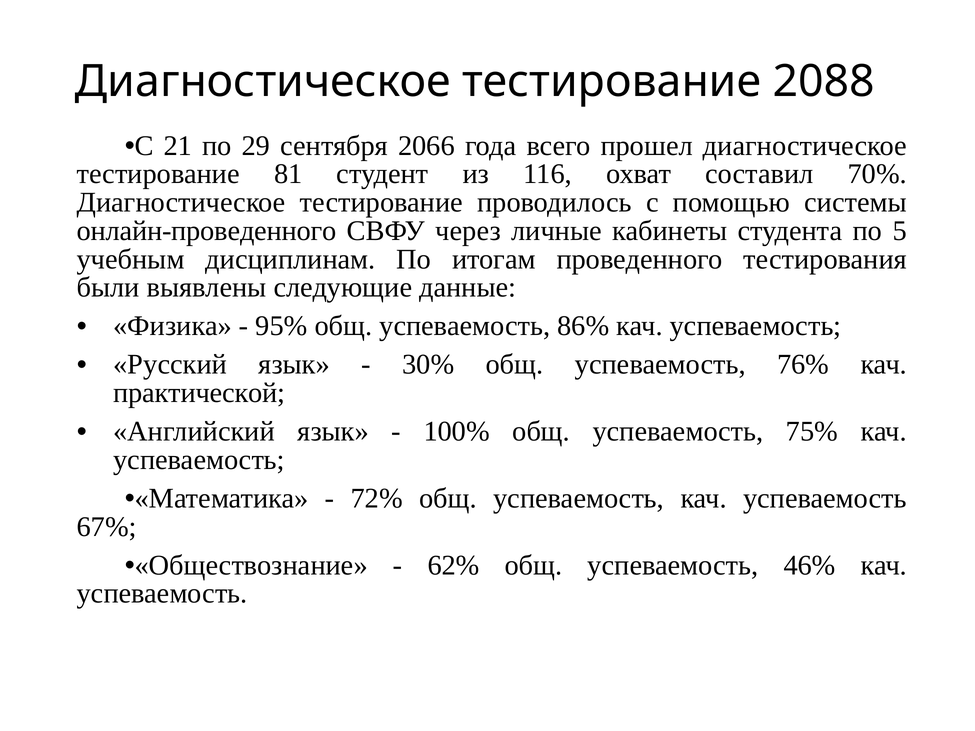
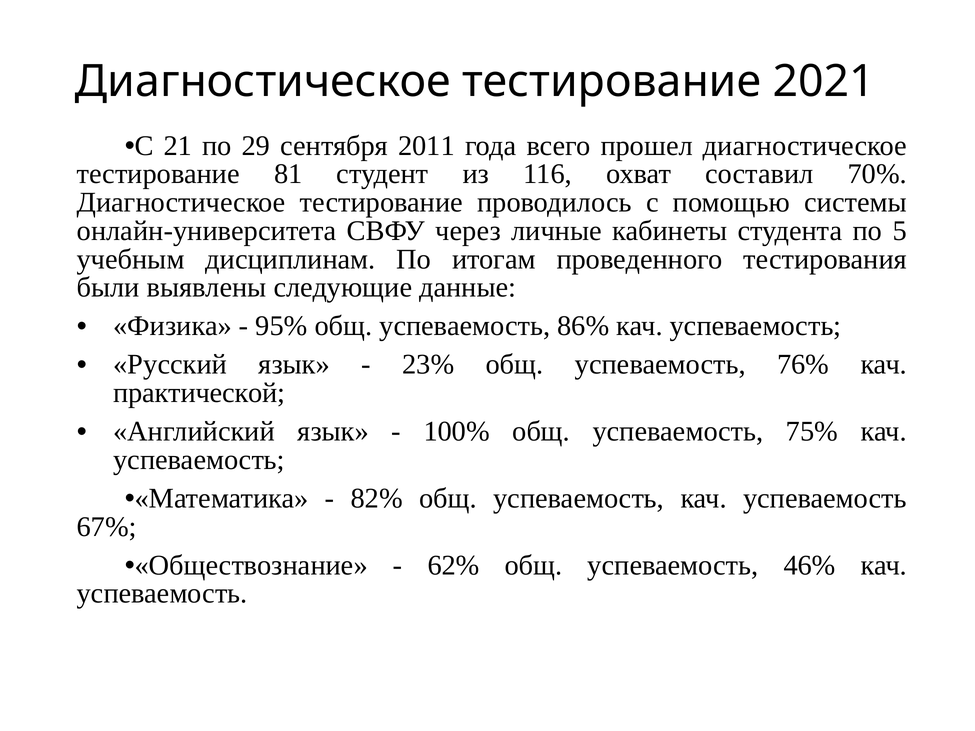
2088: 2088 -> 2021
2066: 2066 -> 2011
онлайн-проведенного: онлайн-проведенного -> онлайн-университета
30%: 30% -> 23%
72%: 72% -> 82%
